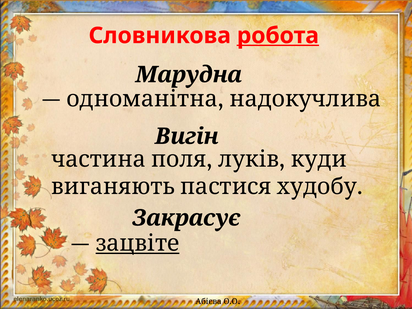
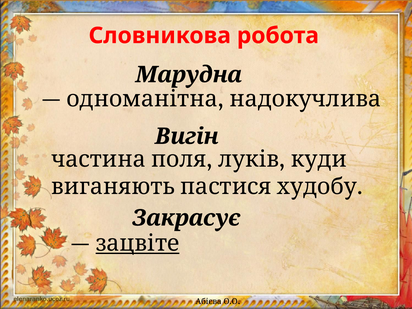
робота underline: present -> none
